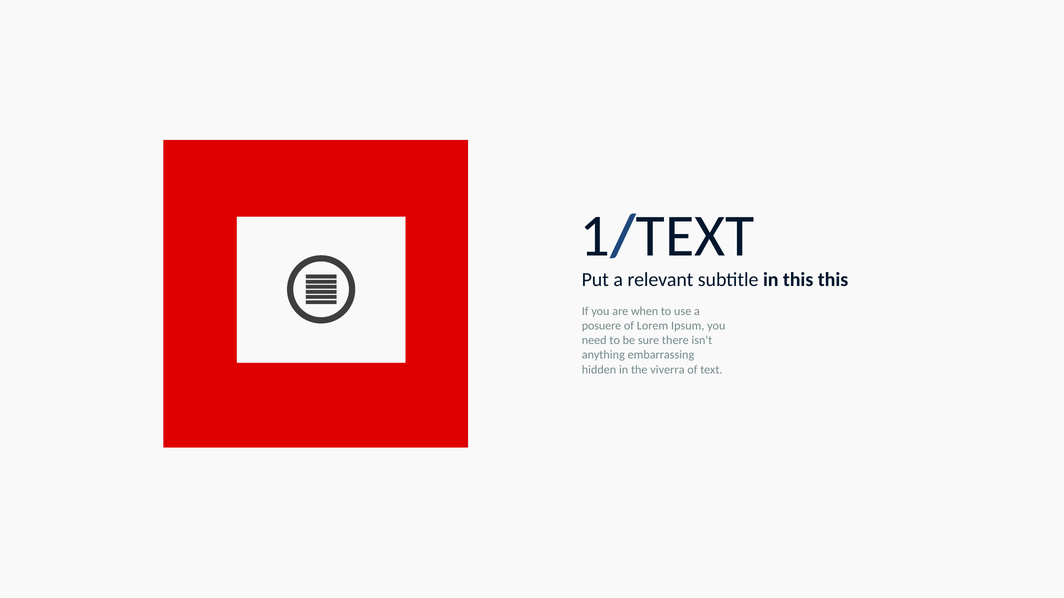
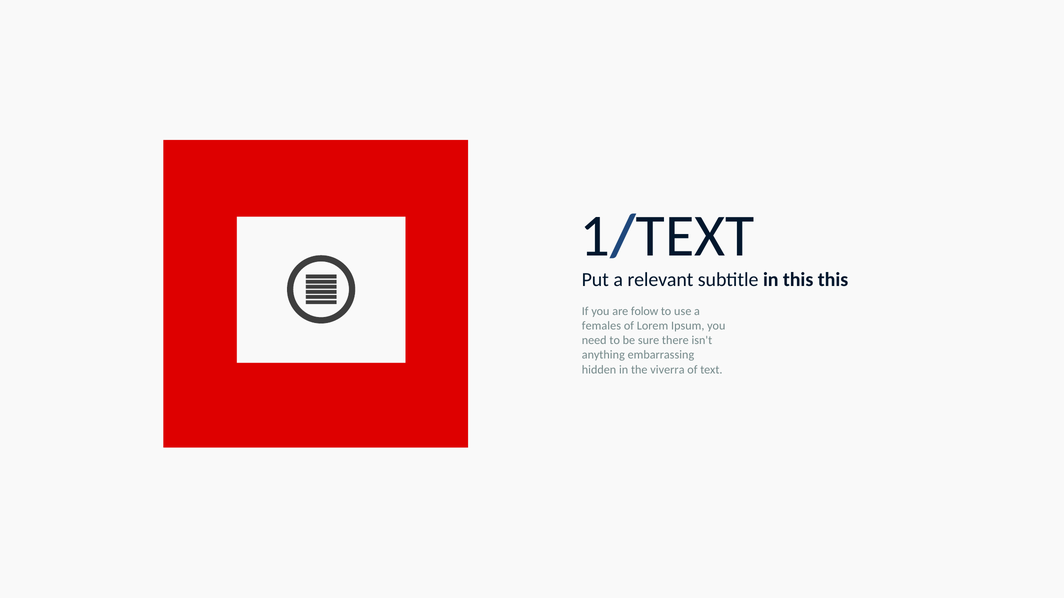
when: when -> folow
posuere: posuere -> females
